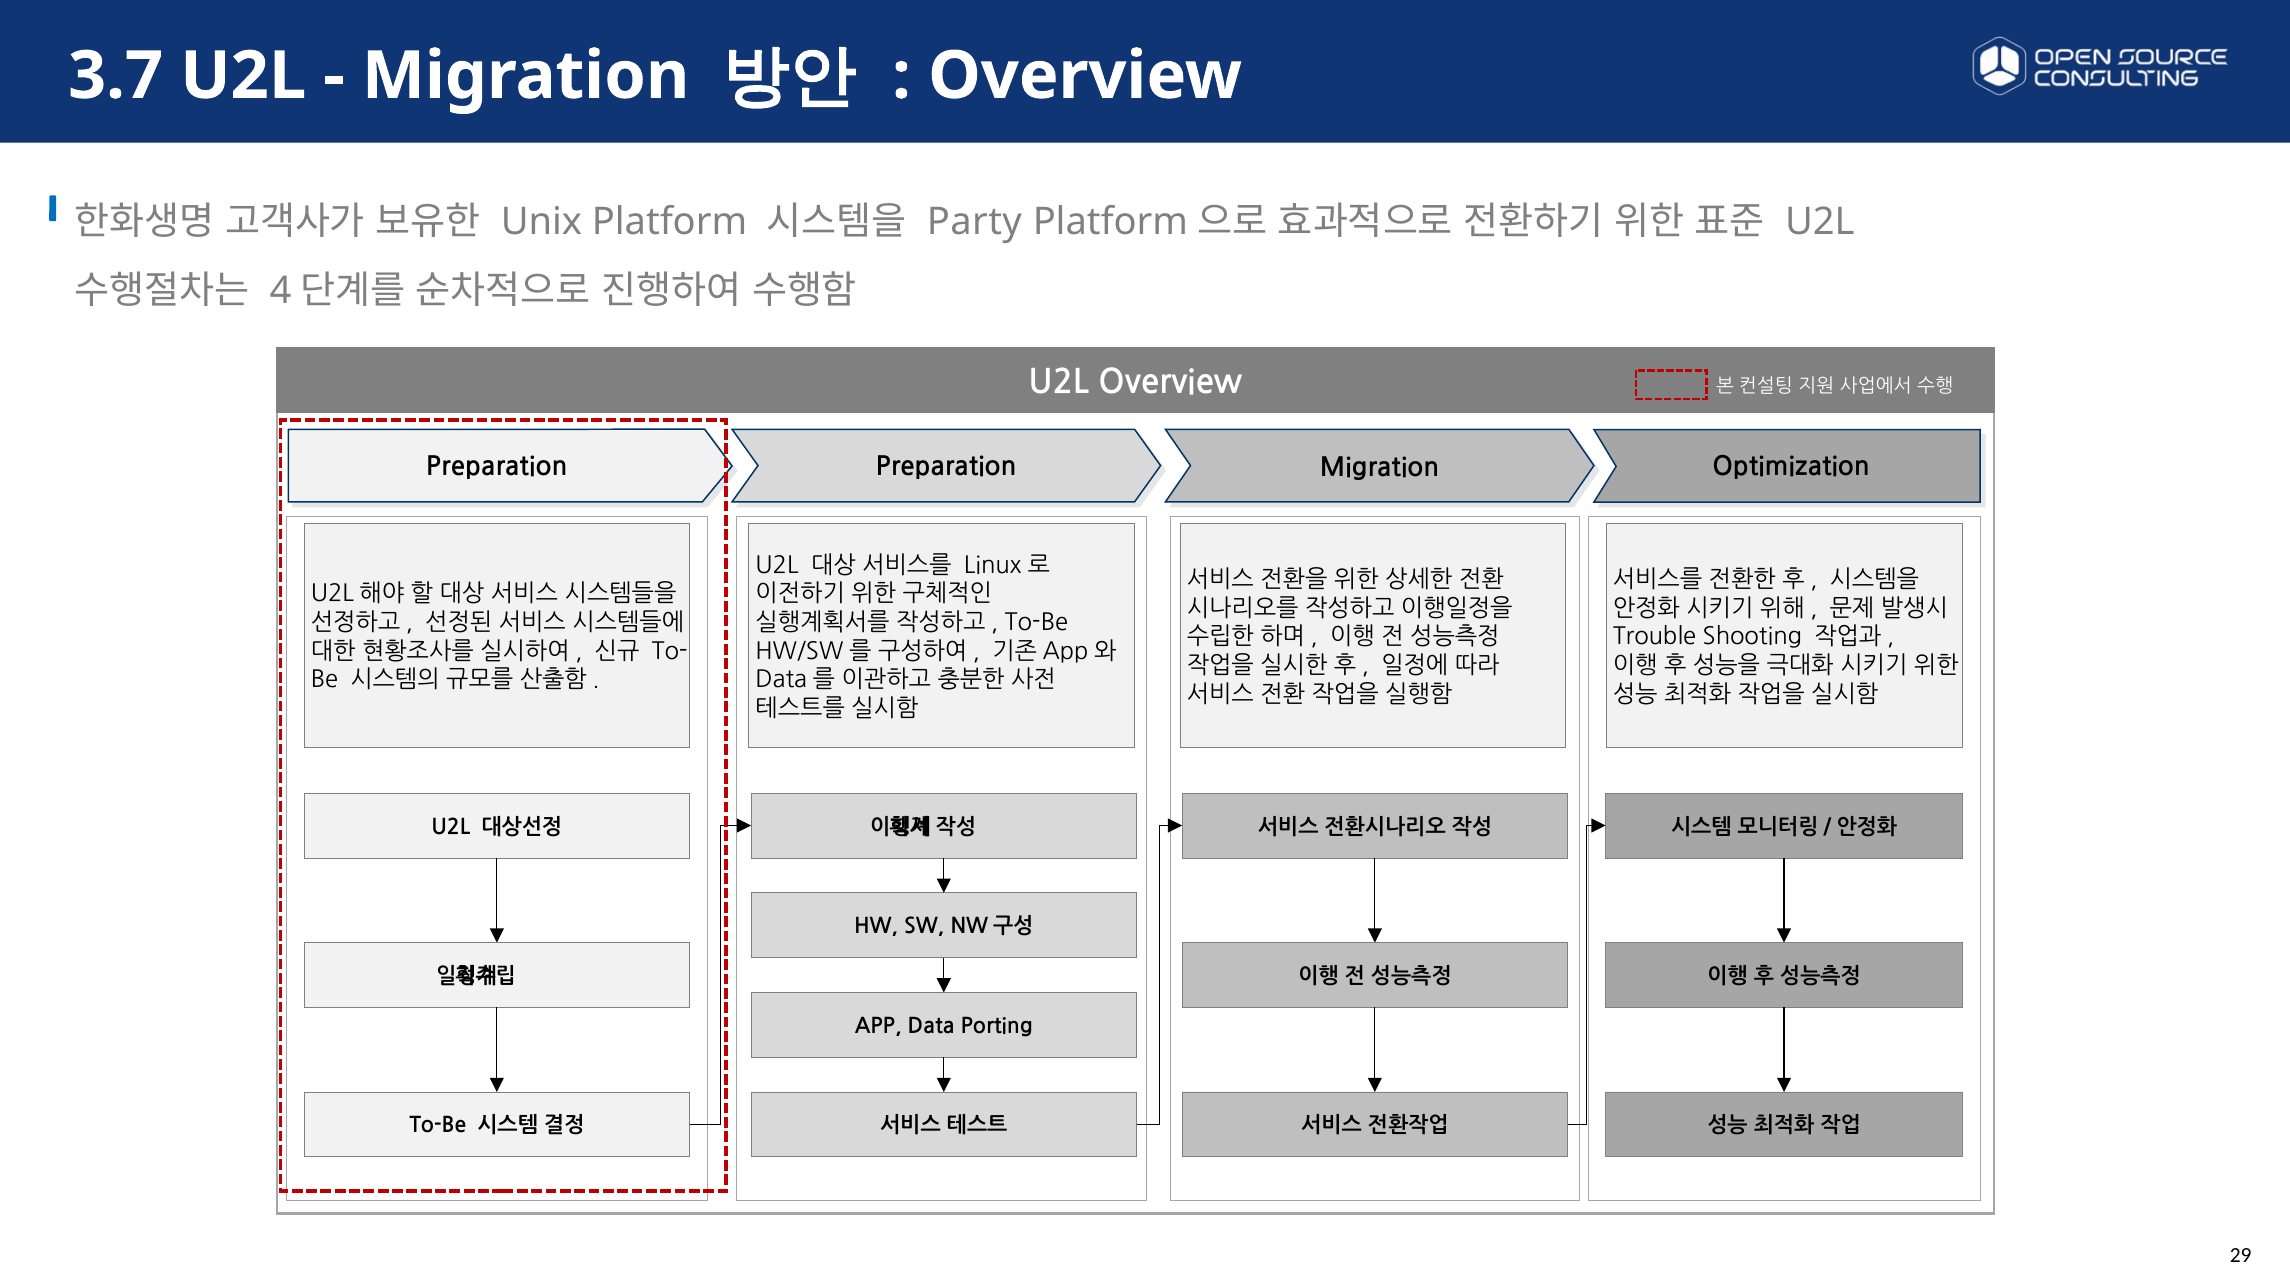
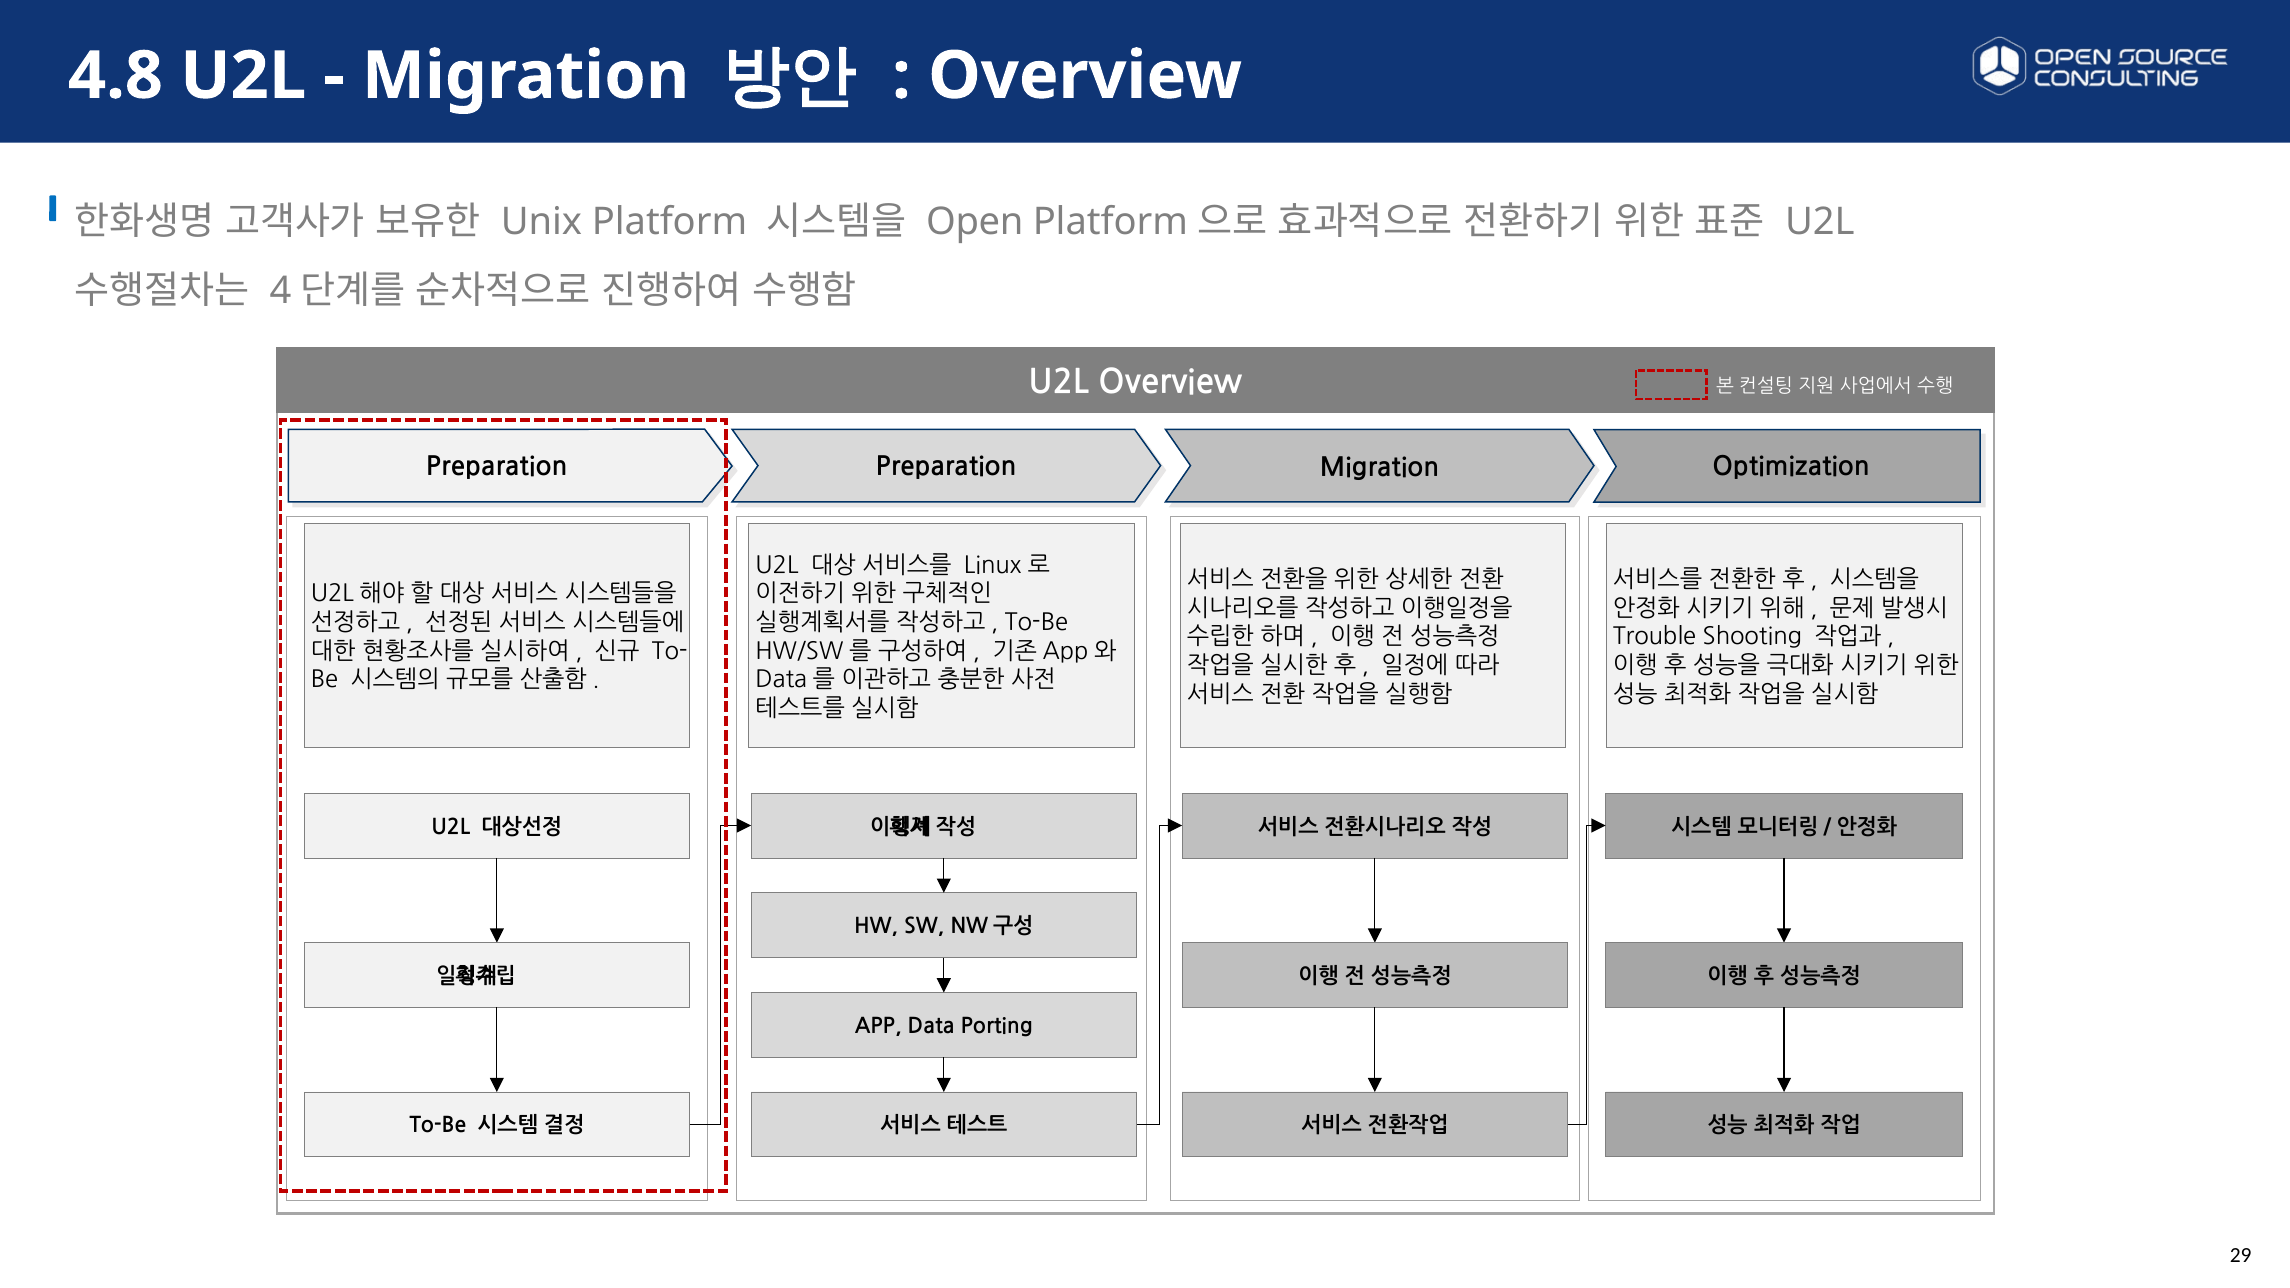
3.7: 3.7 -> 4.8
Party: Party -> Open
